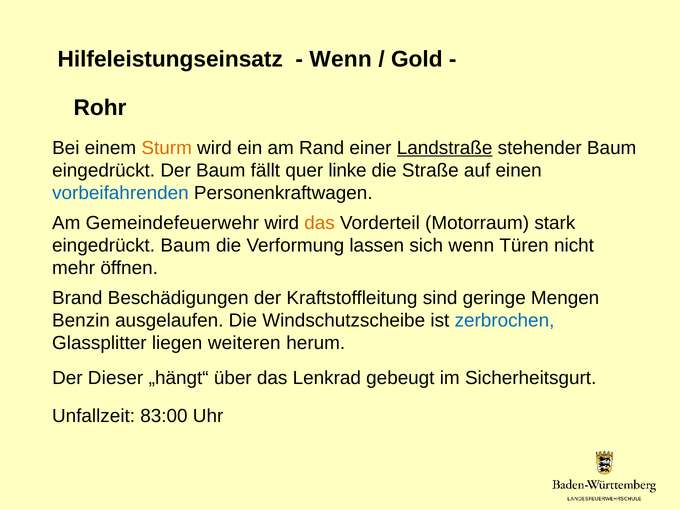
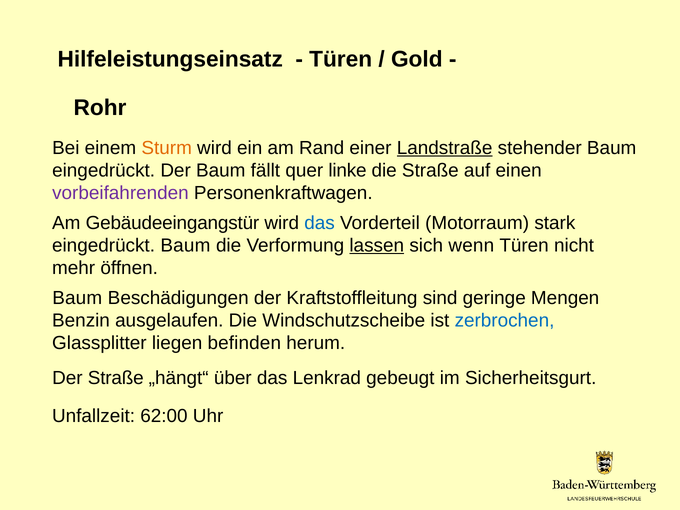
Wenn at (341, 59): Wenn -> Türen
vorbeifahrenden colour: blue -> purple
Gemeindefeuerwehr: Gemeindefeuerwehr -> Gebäudeeingangstür
das at (320, 223) colour: orange -> blue
lassen underline: none -> present
Brand at (77, 298): Brand -> Baum
weiteren: weiteren -> befinden
Der Dieser: Dieser -> Straße
83:00: 83:00 -> 62:00
